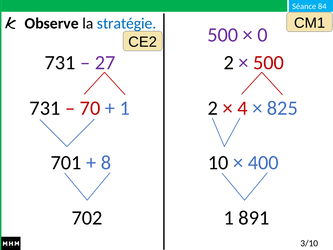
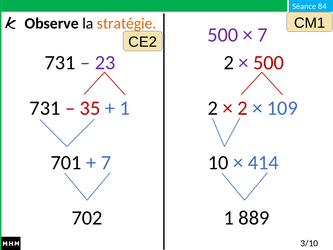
stratégie colour: blue -> orange
0 at (263, 35): 0 -> 7
27: 27 -> 23
70: 70 -> 35
4 at (242, 108): 4 -> 2
825: 825 -> 109
8 at (106, 163): 8 -> 7
400: 400 -> 414
891: 891 -> 889
